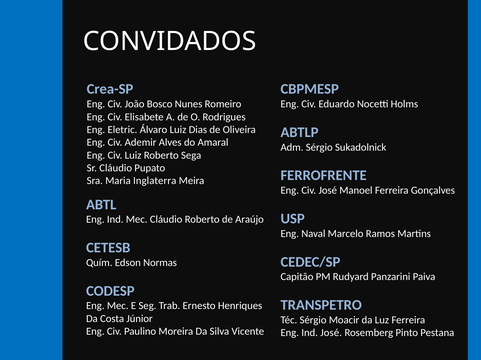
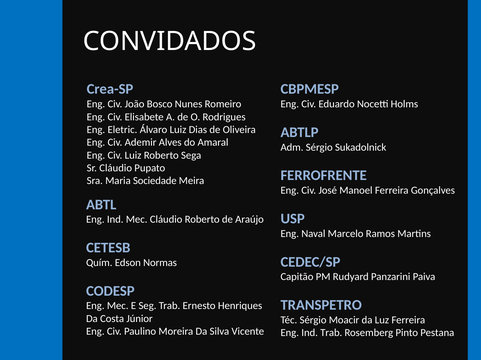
Inglaterra: Inglaterra -> Sociedade
Ind José: José -> Trab
